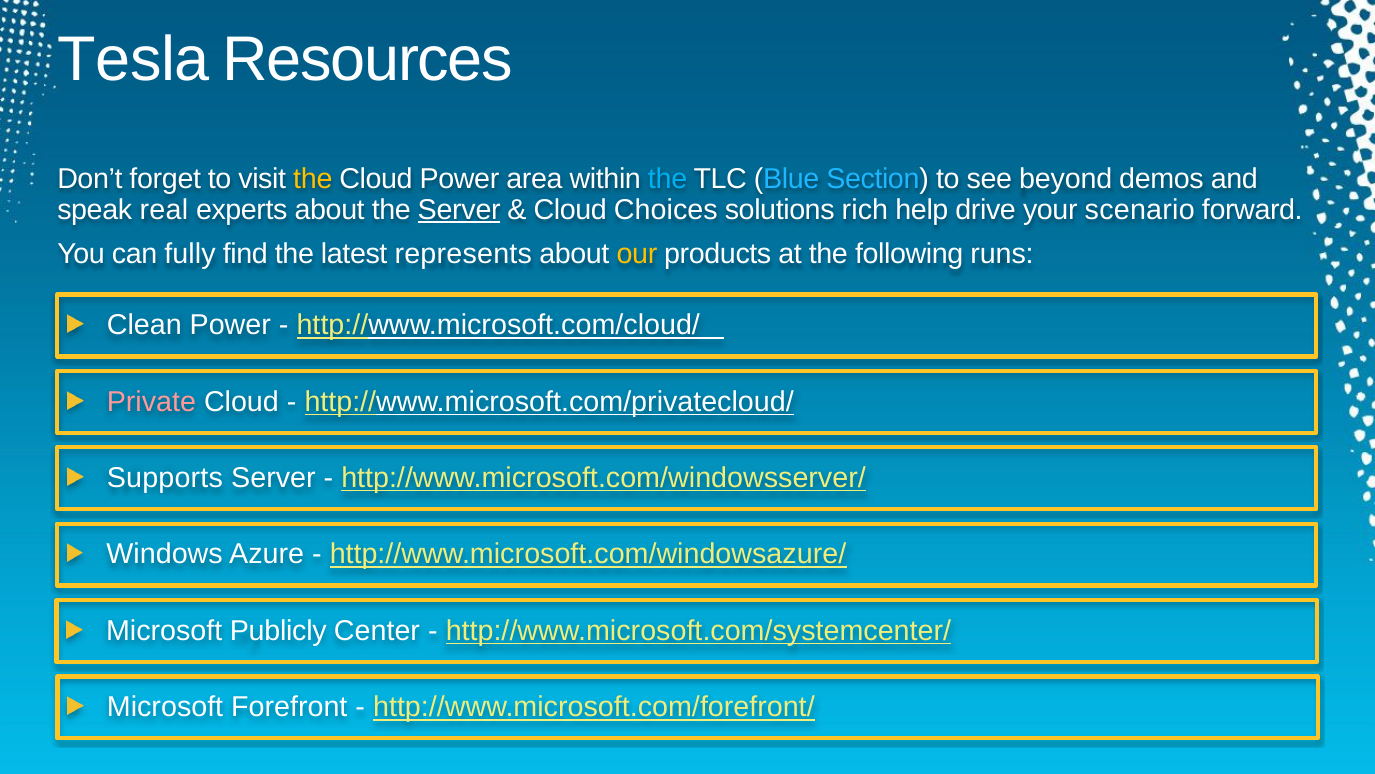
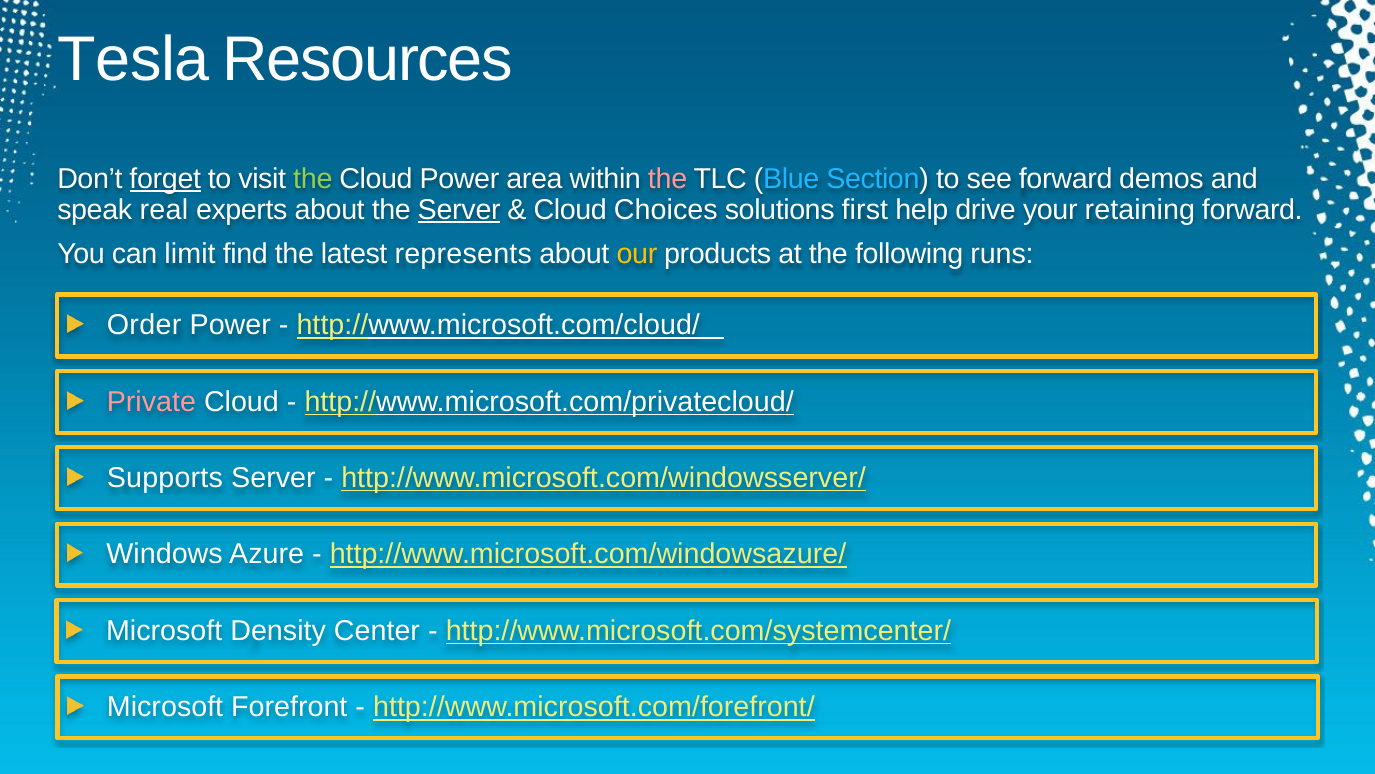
forget underline: none -> present
the at (313, 179) colour: yellow -> light green
the at (668, 179) colour: light blue -> pink
see beyond: beyond -> forward
rich: rich -> first
scenario: scenario -> retaining
fully: fully -> limit
Clean: Clean -> Order
Publicly: Publicly -> Density
